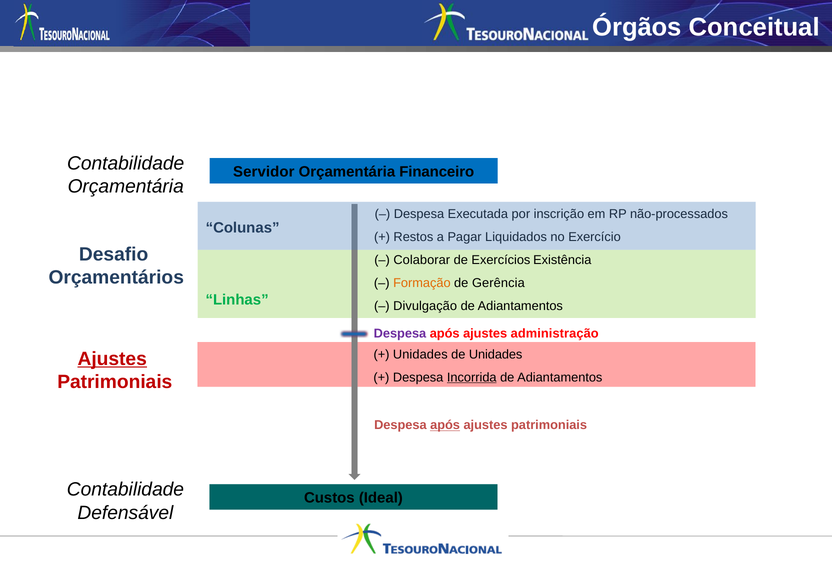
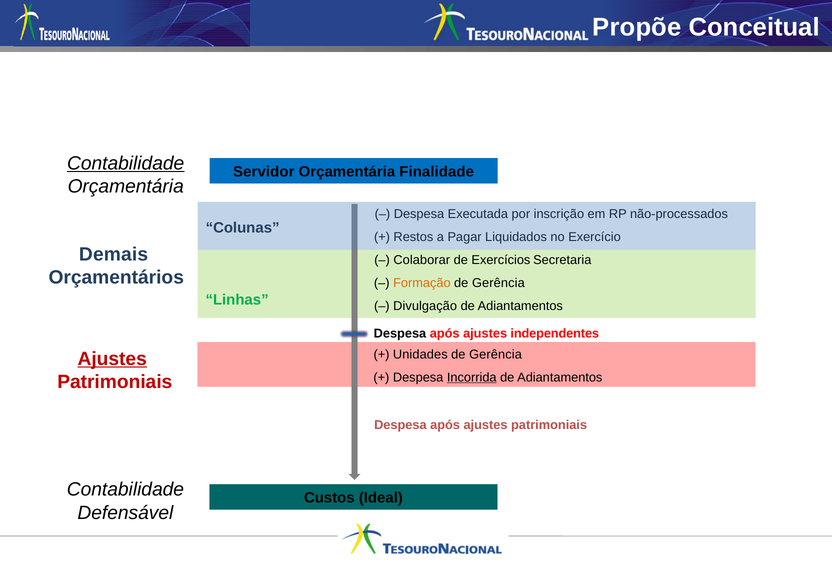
Órgãos: Órgãos -> Propõe
Contabilidade at (126, 163) underline: none -> present
Financeiro: Financeiro -> Finalidade
Desafio: Desafio -> Demais
Existência: Existência -> Secretaria
Despesa at (400, 333) colour: purple -> black
administração: administração -> independentes
Unidades at (496, 354): Unidades -> Gerência
após at (445, 425) underline: present -> none
